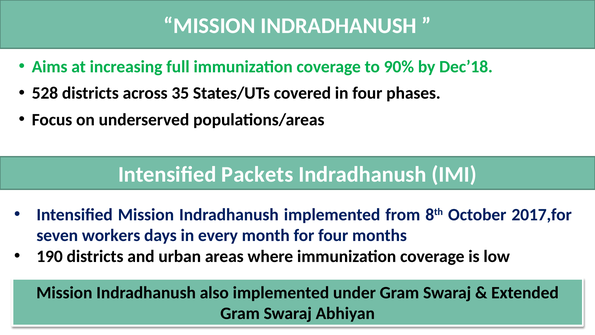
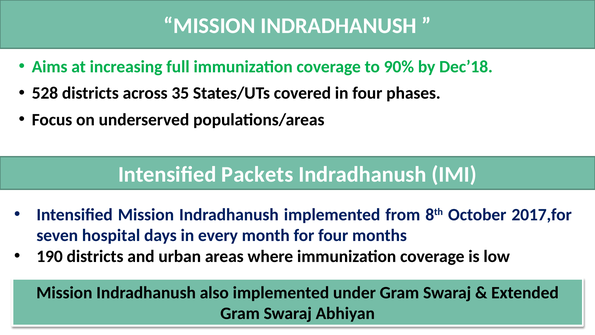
workers: workers -> hospital
